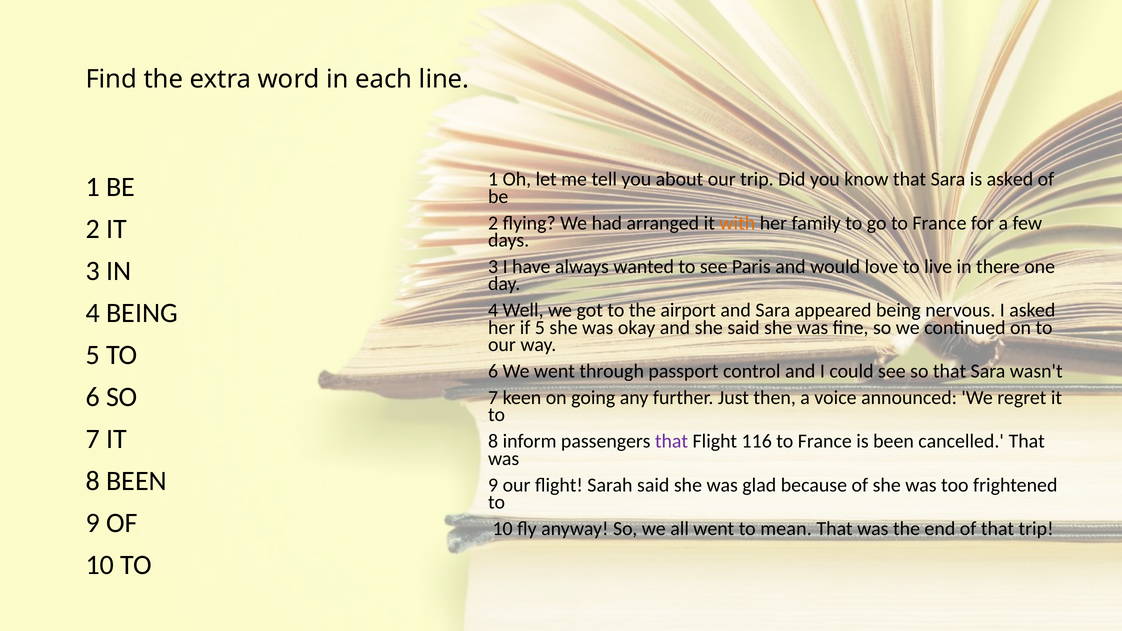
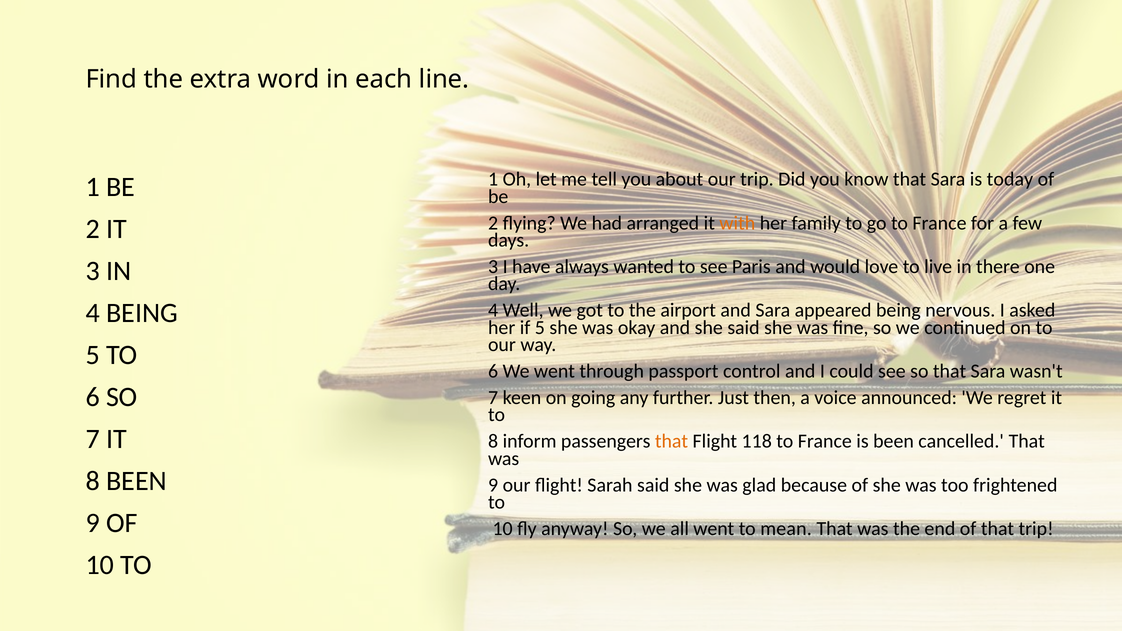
is asked: asked -> today
that at (671, 441) colour: purple -> orange
116: 116 -> 118
